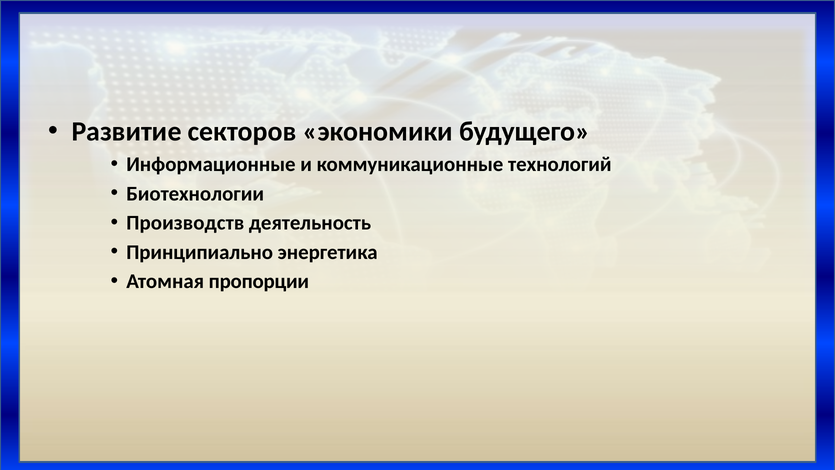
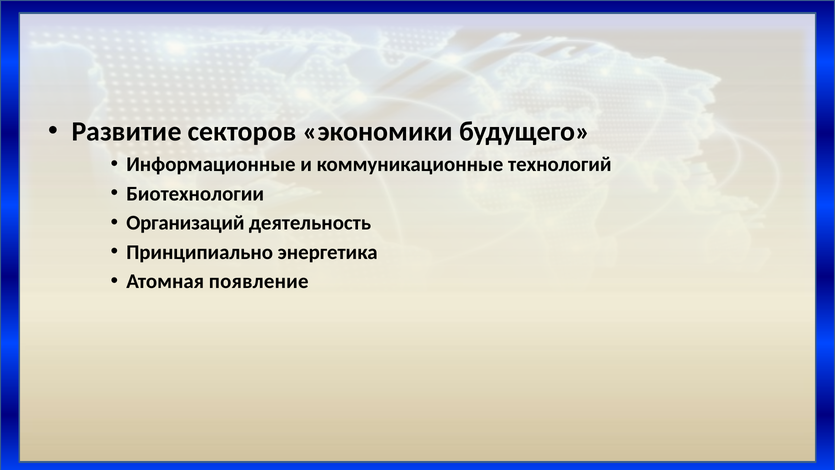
Производств: Производств -> Организаций
пропорции: пропорции -> появление
